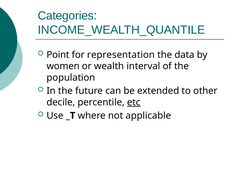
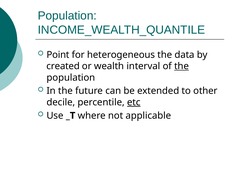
Categories at (67, 16): Categories -> Population
representation: representation -> heterogeneous
women: women -> created
the at (182, 66) underline: none -> present
